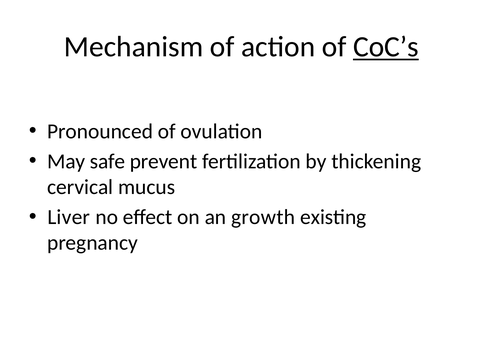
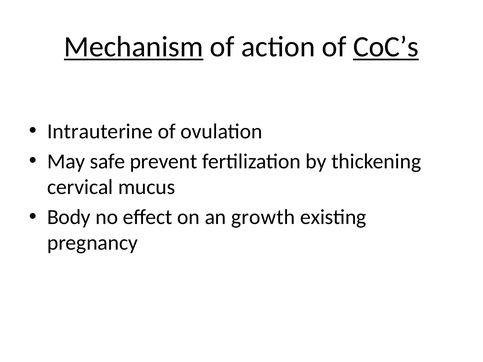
Mechanism underline: none -> present
Pronounced: Pronounced -> Intrauterine
Liver: Liver -> Body
